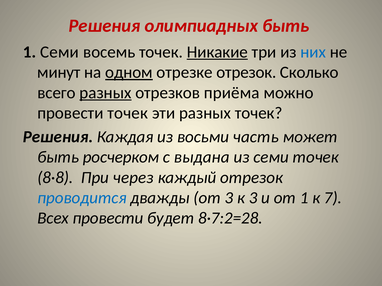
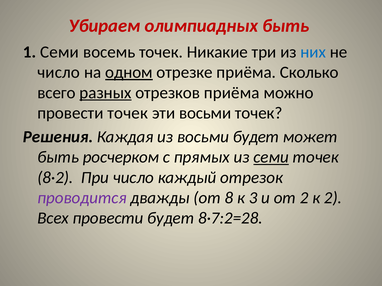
Решения at (105, 26): Решения -> Убираем
Никакие underline: present -> none
минут at (59, 72): минут -> число
отрезке отрезок: отрезок -> приёма
эти разных: разных -> восьми
восьми часть: часть -> будет
выдана: выдана -> прямых
семи at (271, 157) underline: none -> present
8·8: 8·8 -> 8·2
При через: через -> число
проводится colour: blue -> purple
от 3: 3 -> 8
от 1: 1 -> 2
к 7: 7 -> 2
